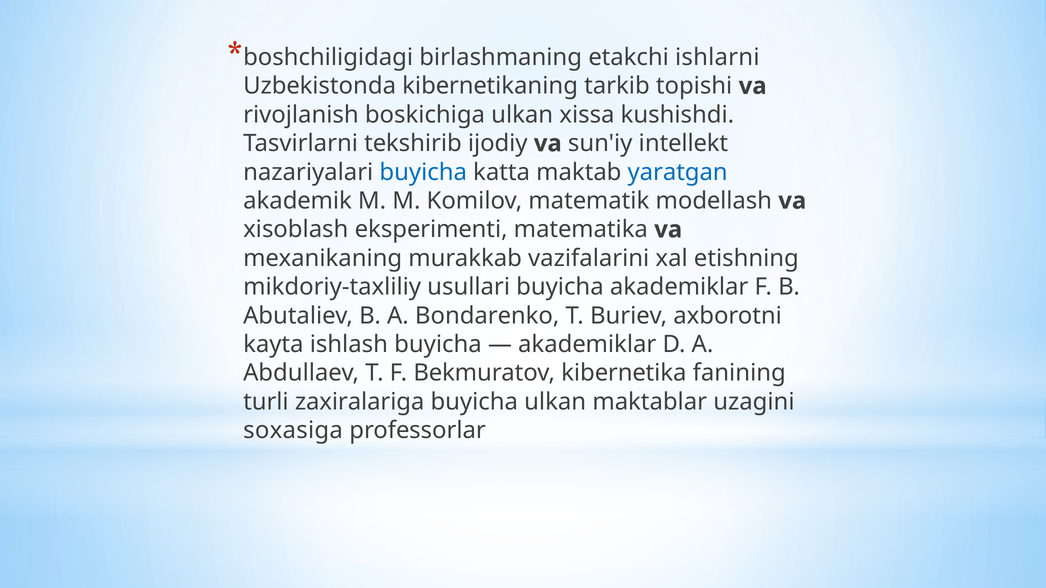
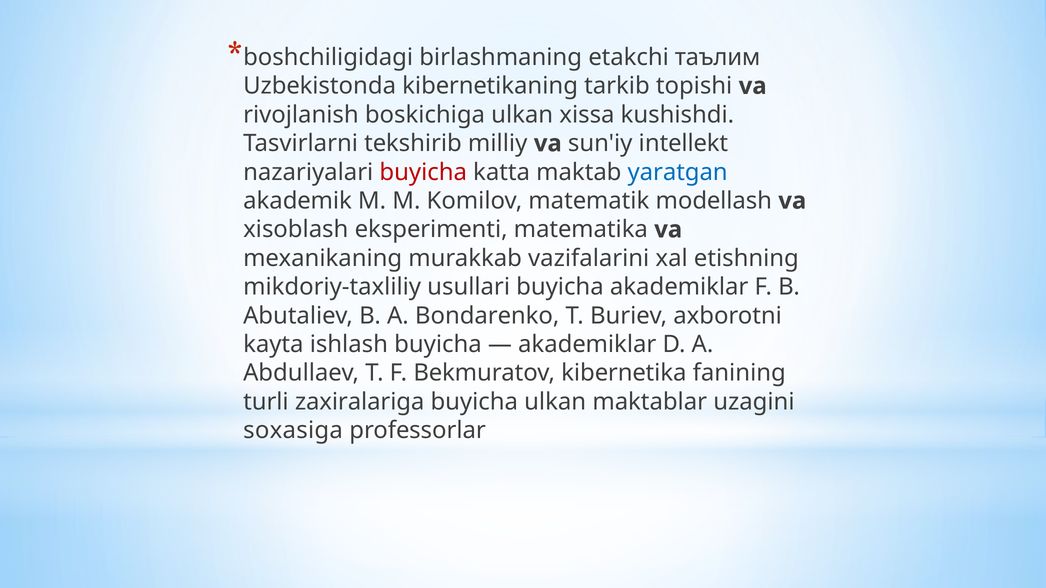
ishlarni: ishlarni -> таълим
ijodiy: ijodiy -> milliy
buyicha at (423, 172) colour: blue -> red
